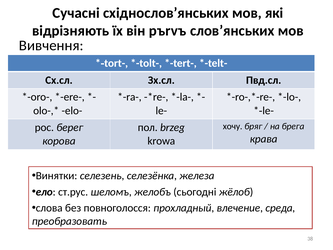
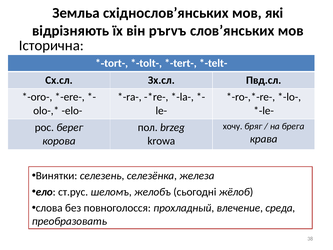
Сучасні: Сучасні -> Земльа
Вивчення: Вивчення -> Історична
